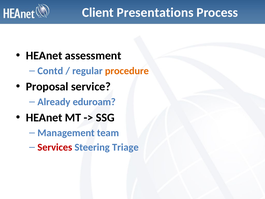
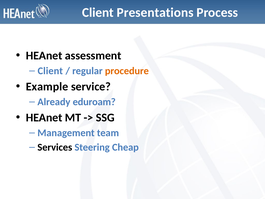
Contd at (50, 71): Contd -> Client
Proposal: Proposal -> Example
Services colour: red -> black
Triage: Triage -> Cheap
